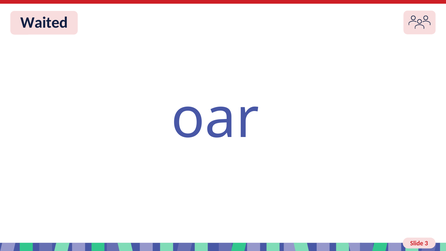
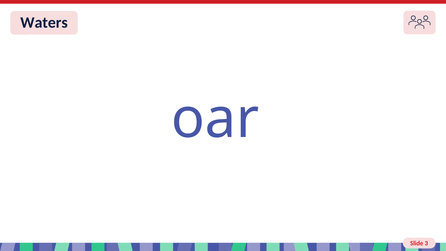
Waited: Waited -> Waters
